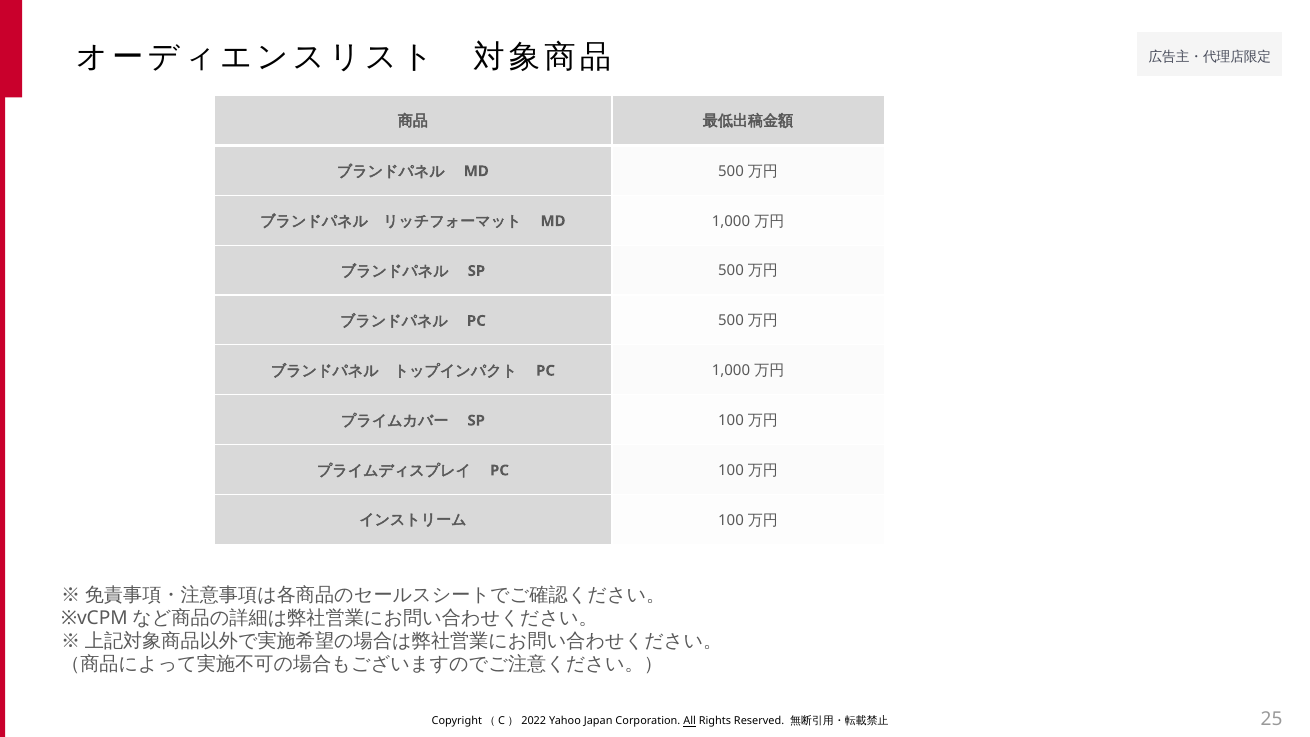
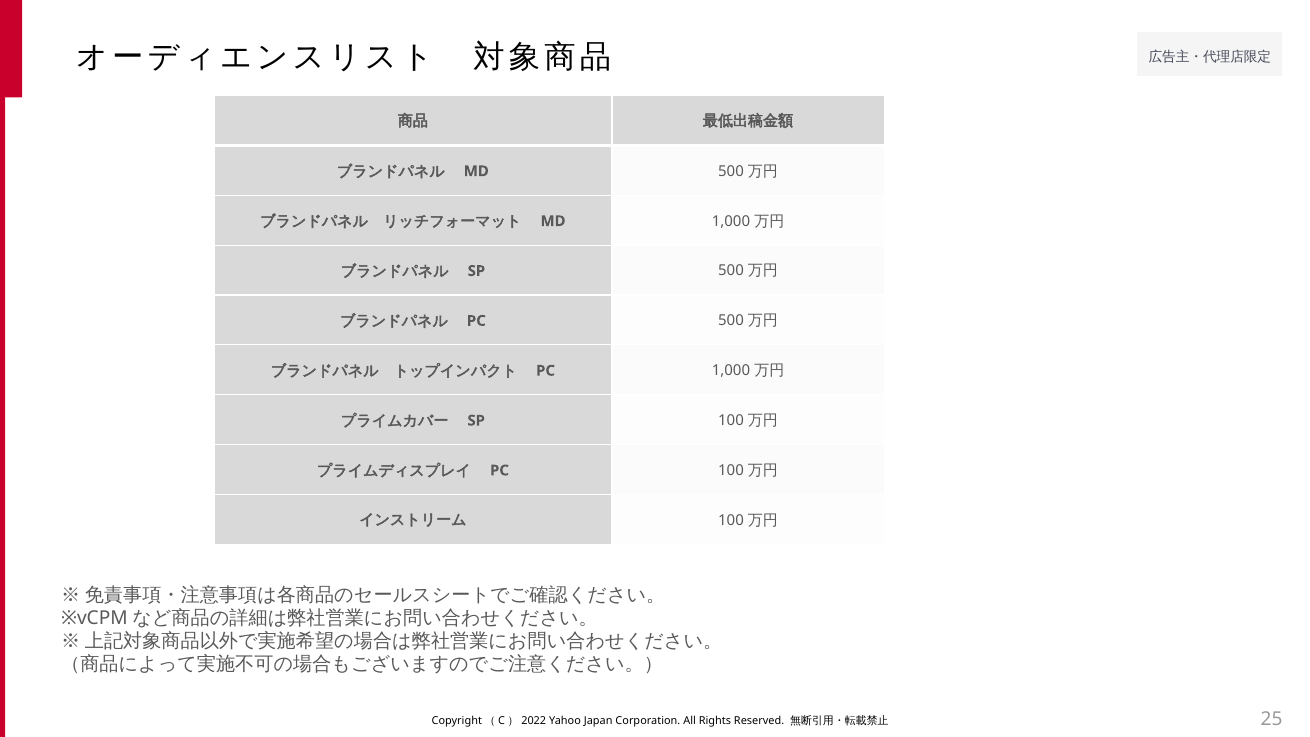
All underline: present -> none
